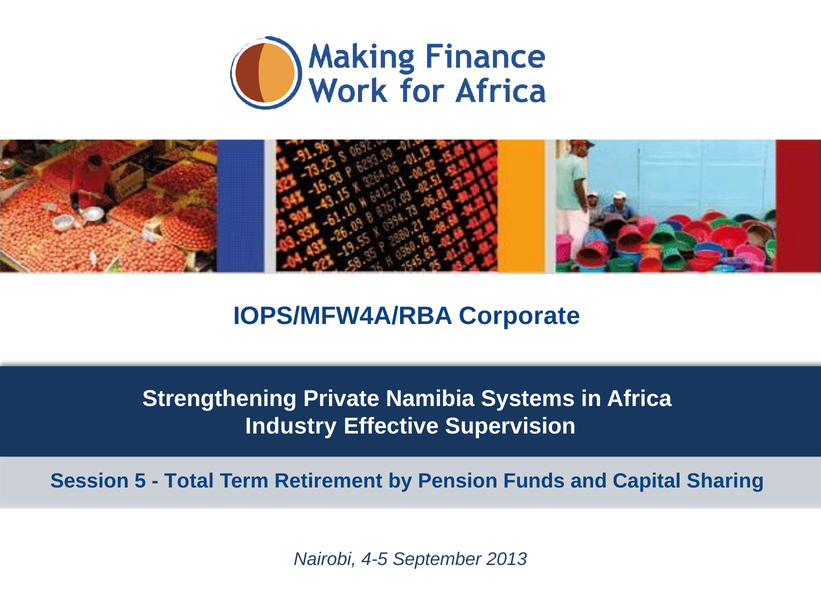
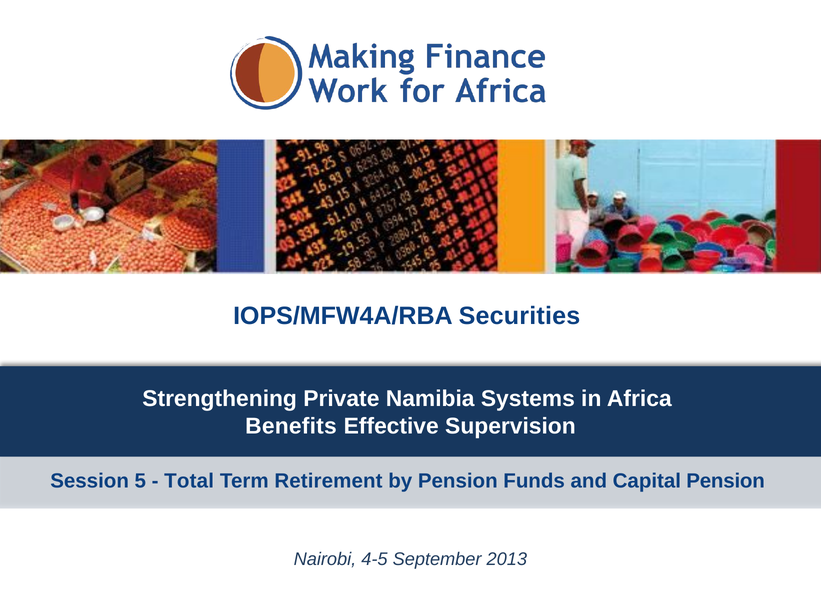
Corporate: Corporate -> Securities
Industry: Industry -> Benefits
Capital Sharing: Sharing -> Pension
